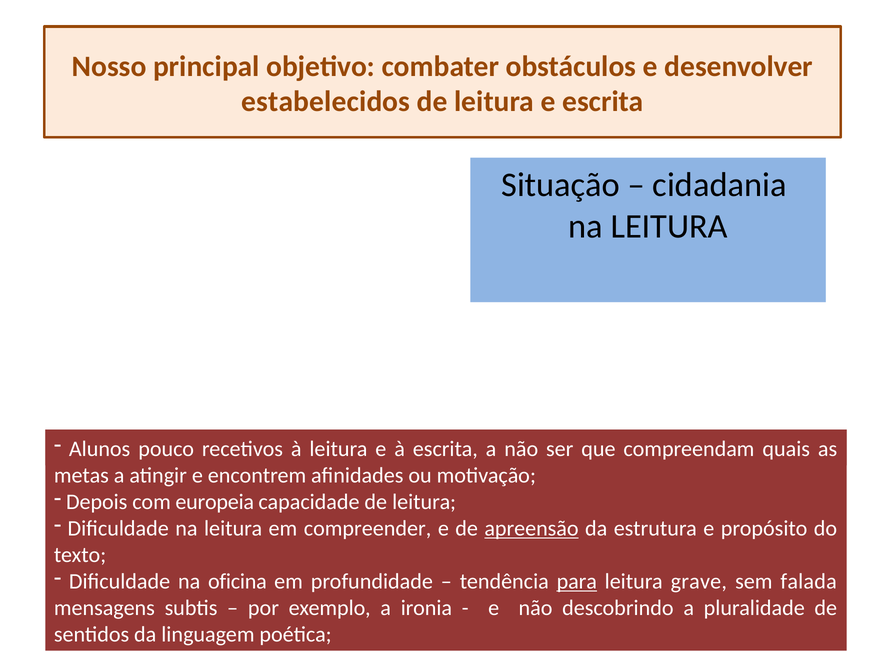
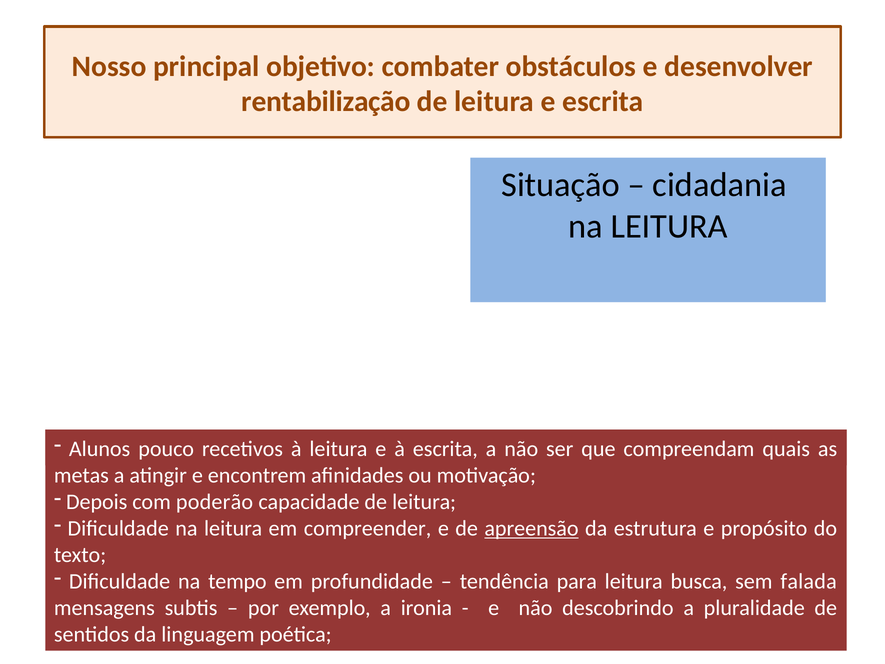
estabelecidos: estabelecidos -> rentabilização
europeia: europeia -> poderão
oficina: oficina -> tempo
para underline: present -> none
grave: grave -> busca
